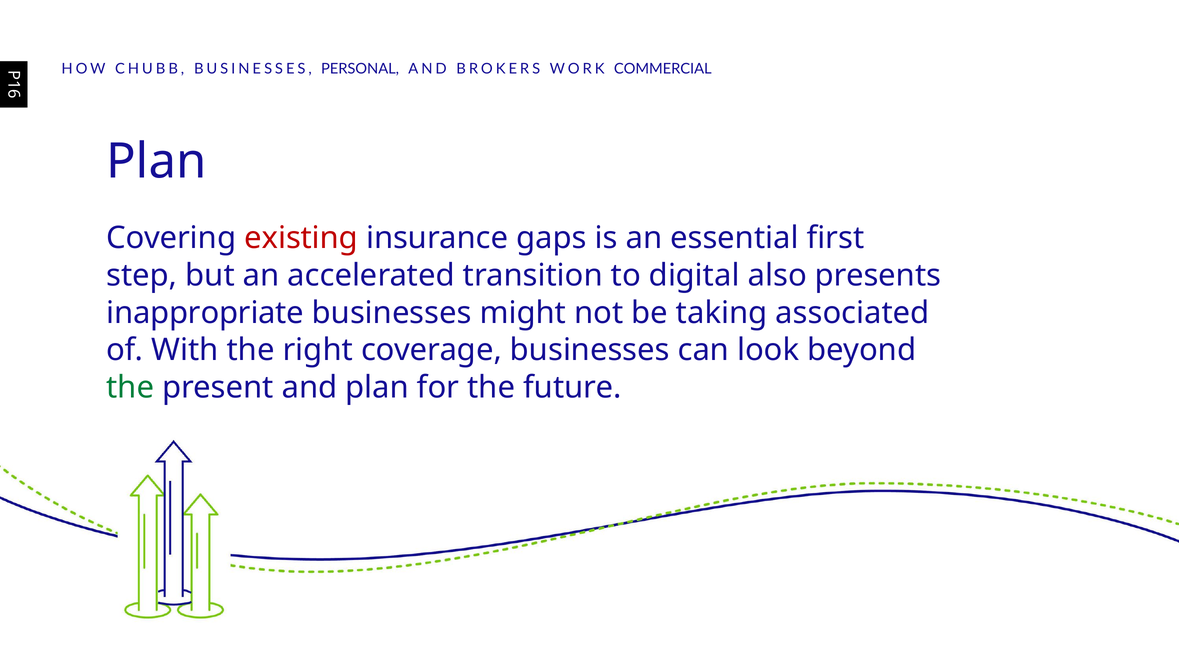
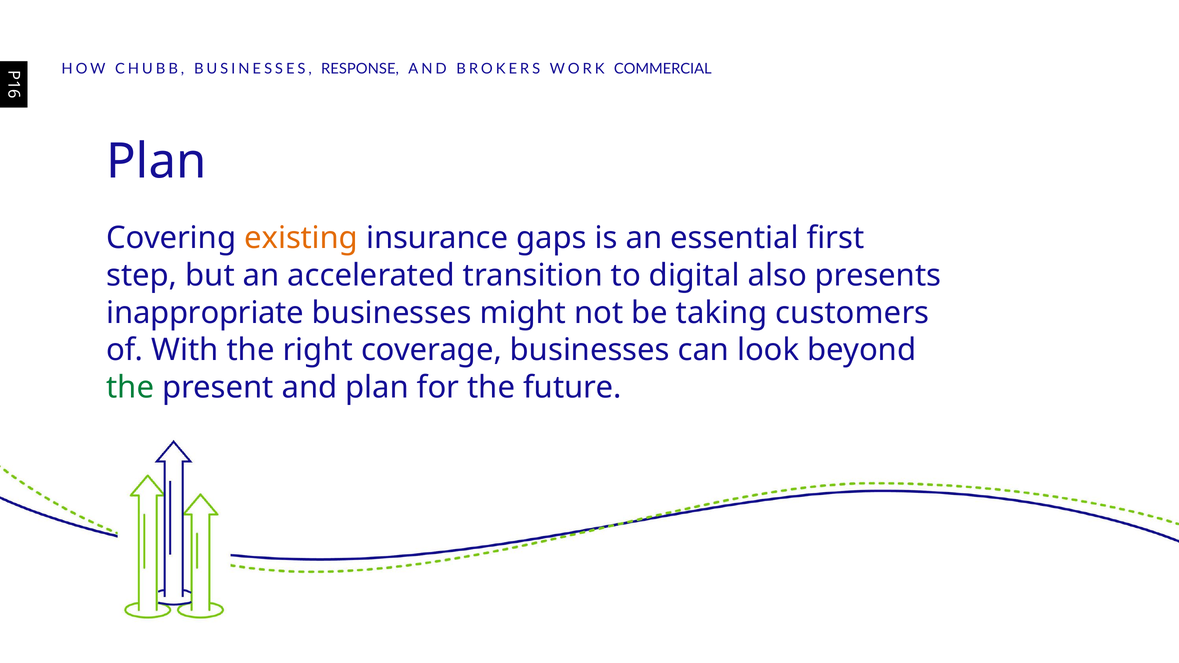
PERSONAL: PERSONAL -> RESPONSE
existing colour: red -> orange
associated: associated -> customers
